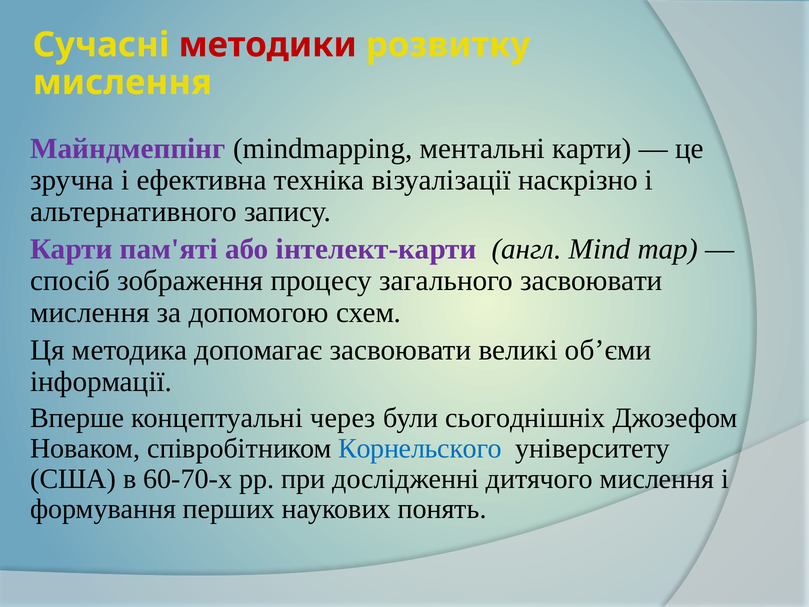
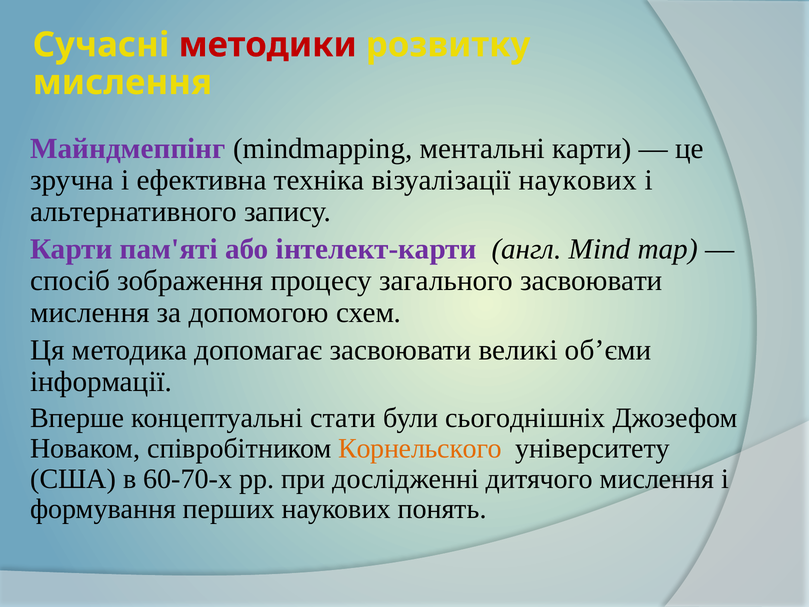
візуалізації наскрізно: наскрізно -> наукових
через: через -> стати
Корнельского colour: blue -> orange
